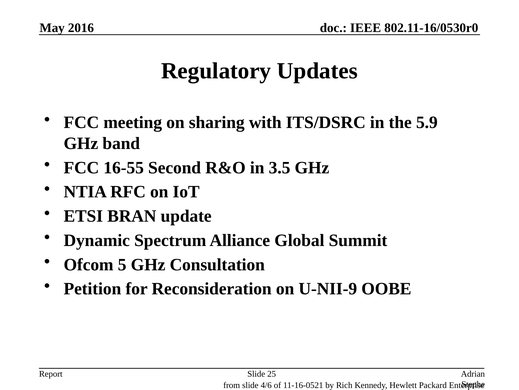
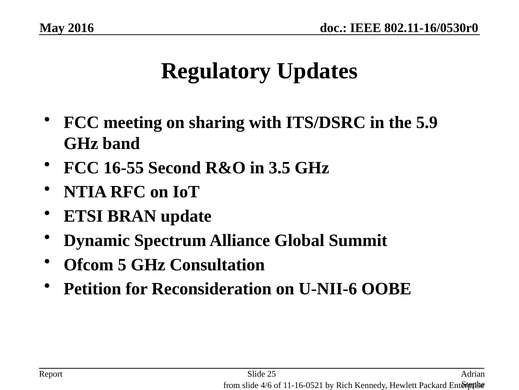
U-NII-9: U-NII-9 -> U-NII-6
